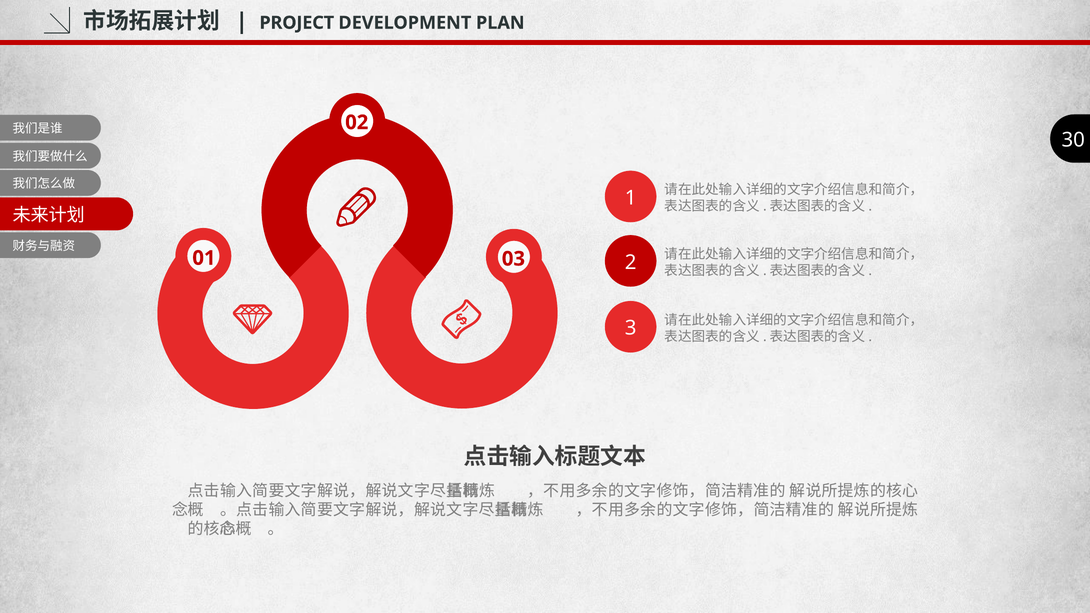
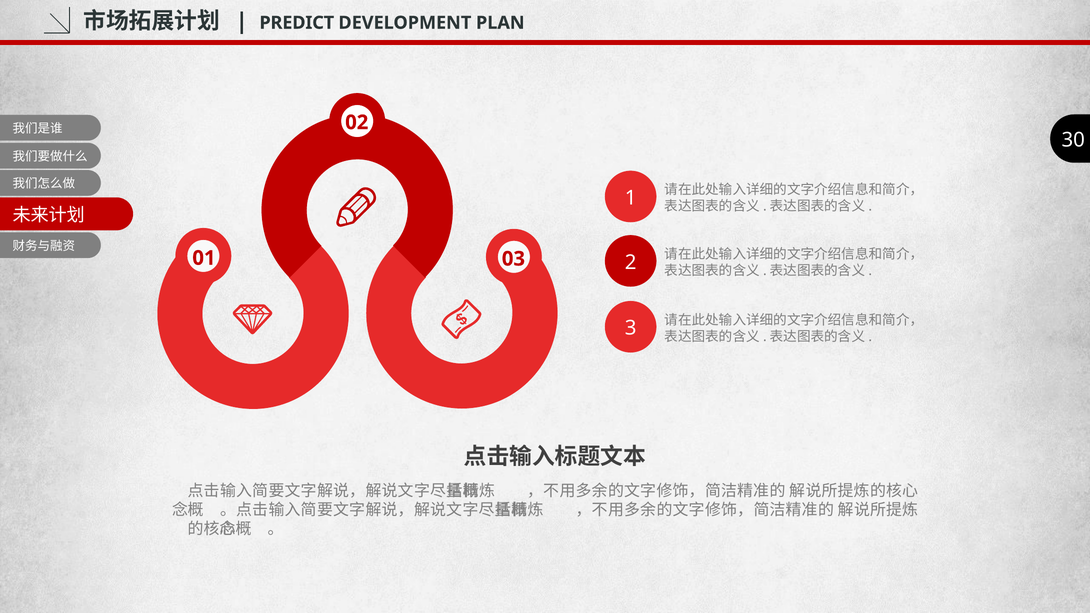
PROJECT: PROJECT -> PREDICT
